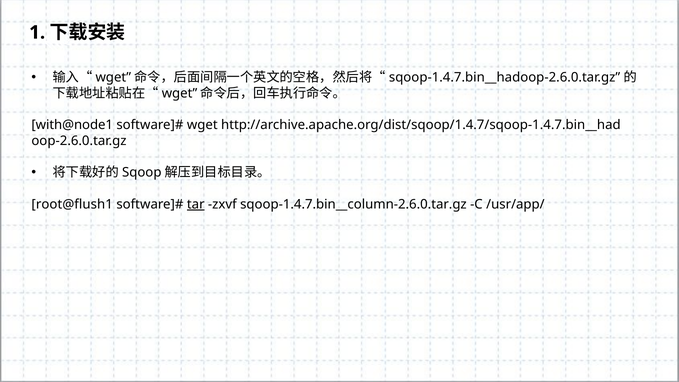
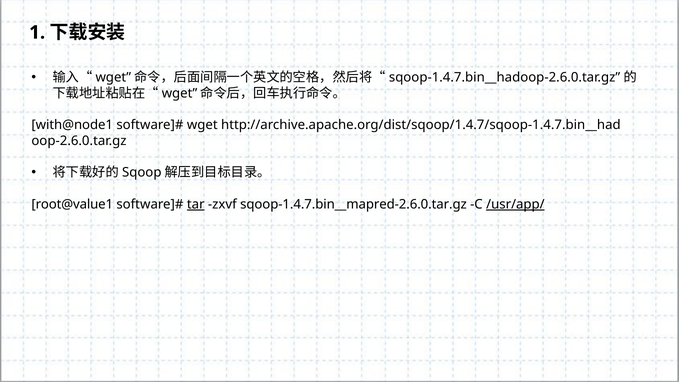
root@flush1: root@flush1 -> root@value1
sqoop-1.4.7.bin__column-2.6.0.tar.gz: sqoop-1.4.7.bin__column-2.6.0.tar.gz -> sqoop-1.4.7.bin__mapred-2.6.0.tar.gz
/usr/app/ underline: none -> present
